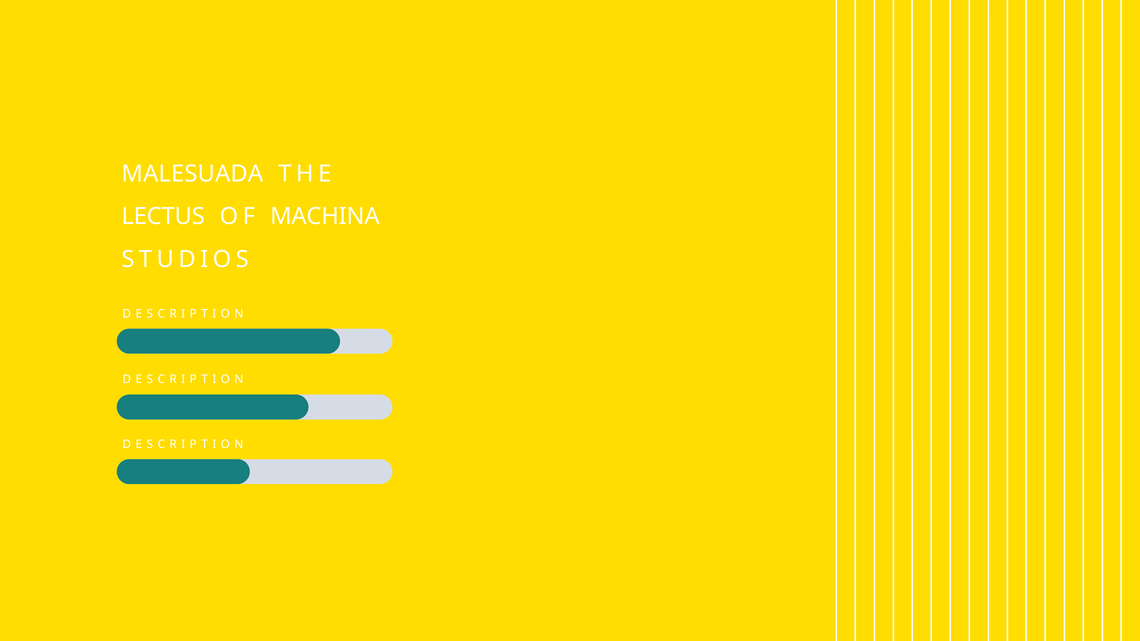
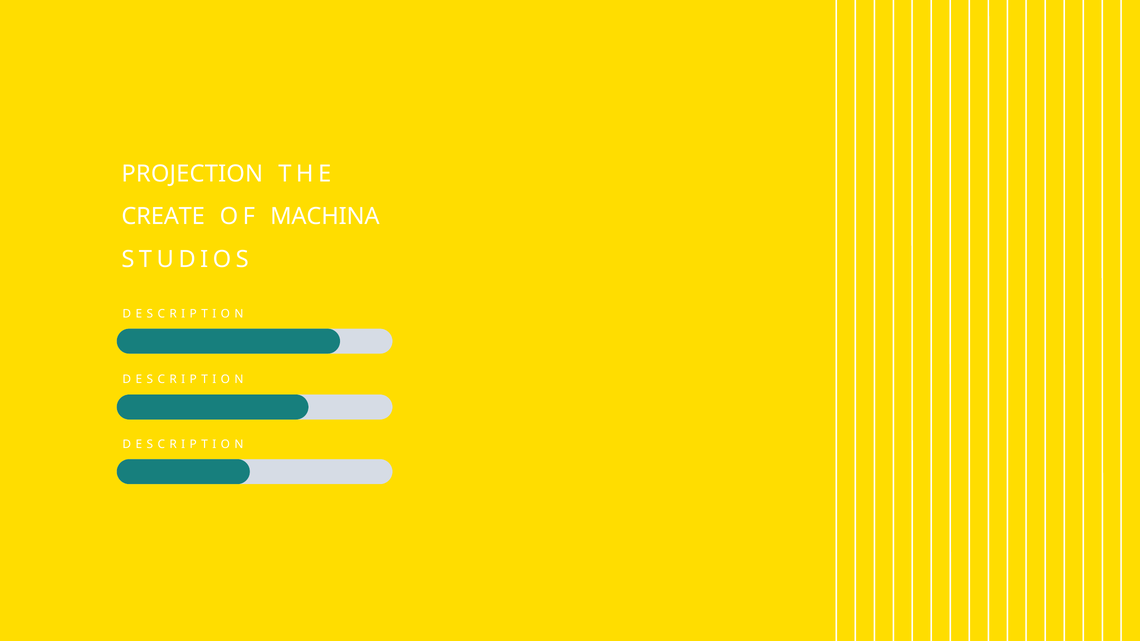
MALESUADA: MALESUADA -> PROJECTION
LECTUS: LECTUS -> CREATE
